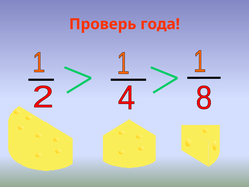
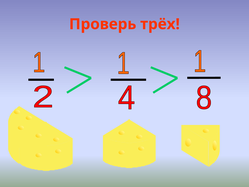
года: года -> трёх
